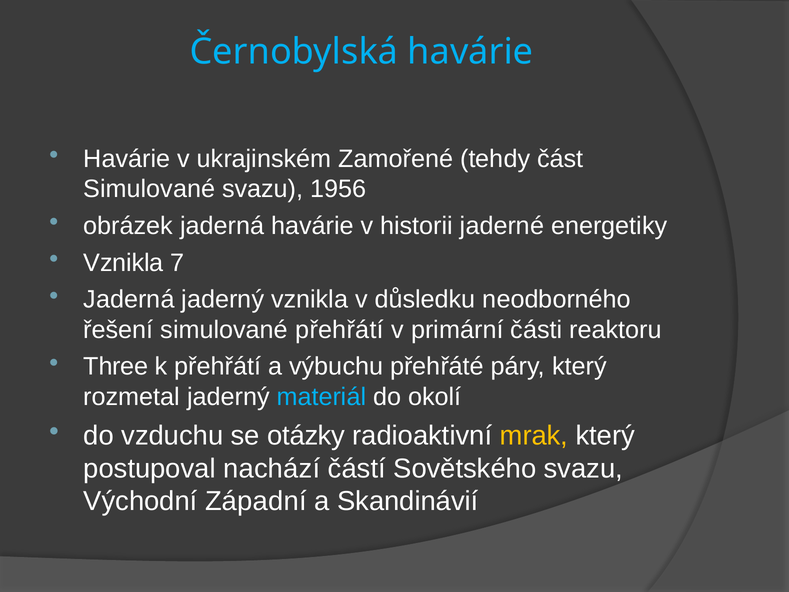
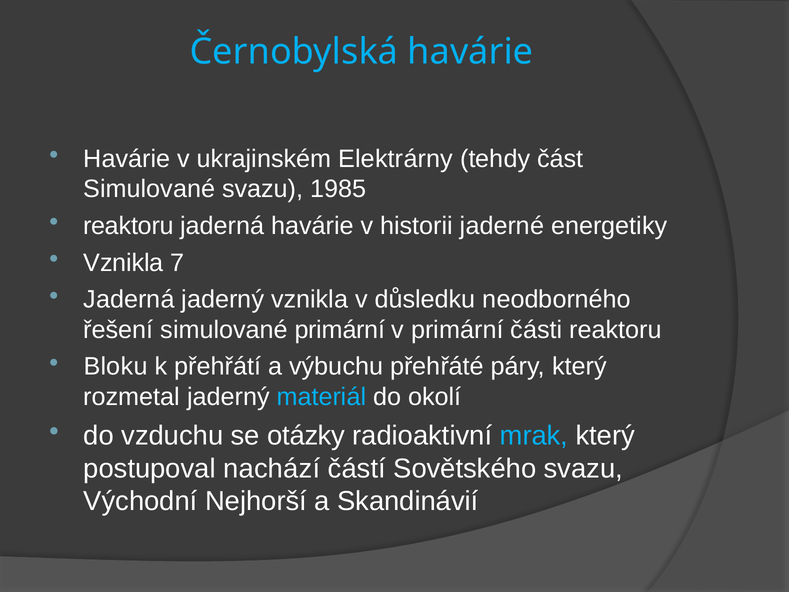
Zamořené: Zamořené -> Elektrárny
1956: 1956 -> 1985
obrázek at (128, 226): obrázek -> reaktoru
simulované přehřátí: přehřátí -> primární
Three: Three -> Bloku
mrak colour: yellow -> light blue
Západní: Západní -> Nejhorší
